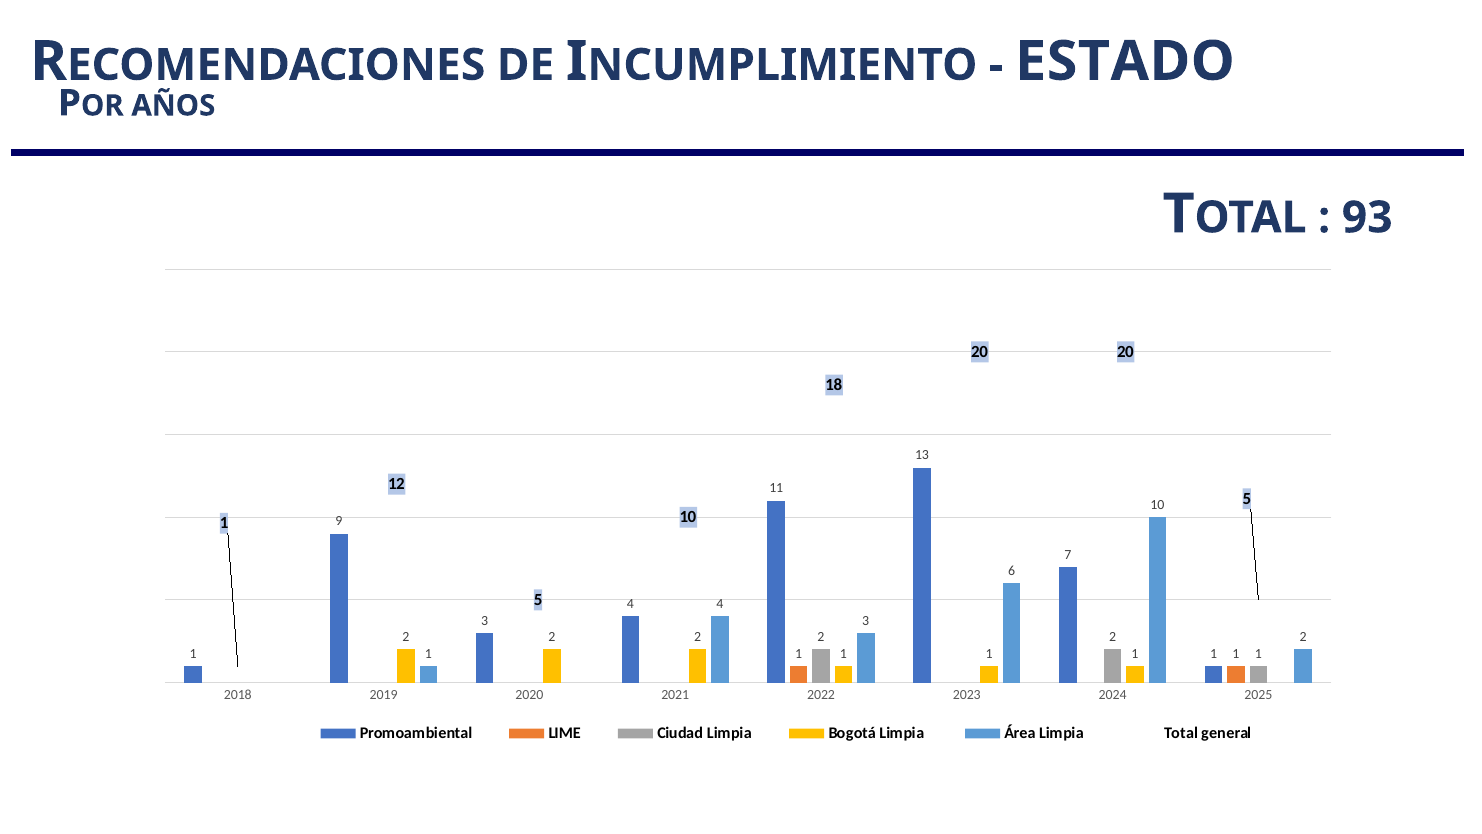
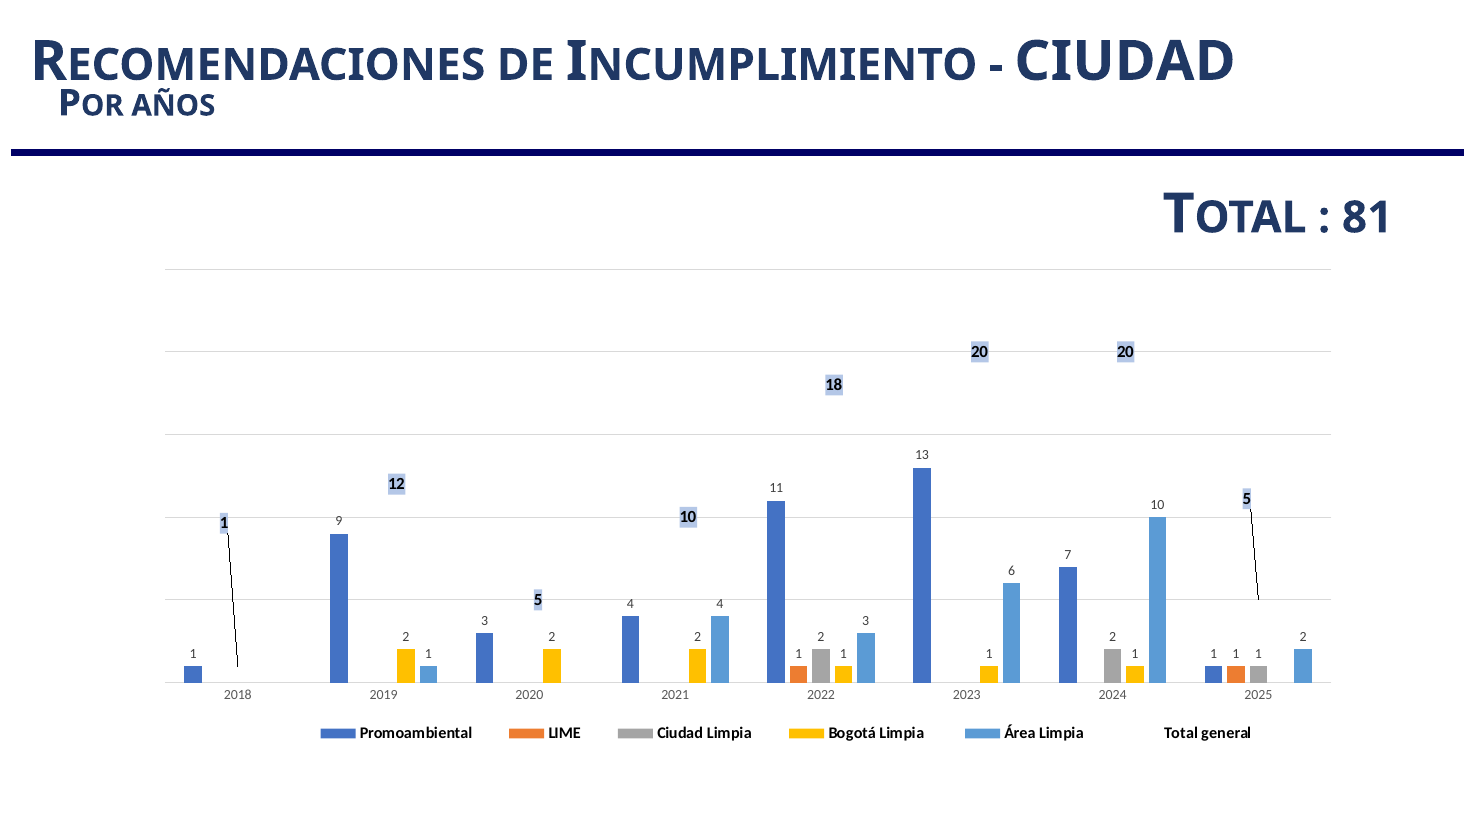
ESTADO at (1125, 61): ESTADO -> CIUDAD
93: 93 -> 81
